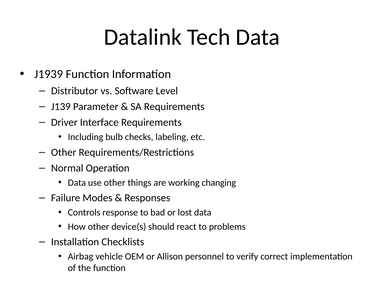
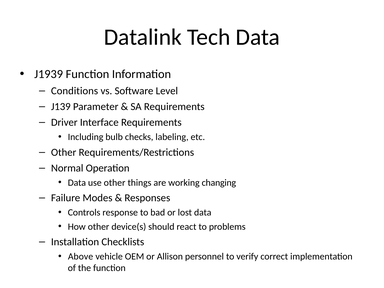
Distributor: Distributor -> Conditions
Airbag: Airbag -> Above
